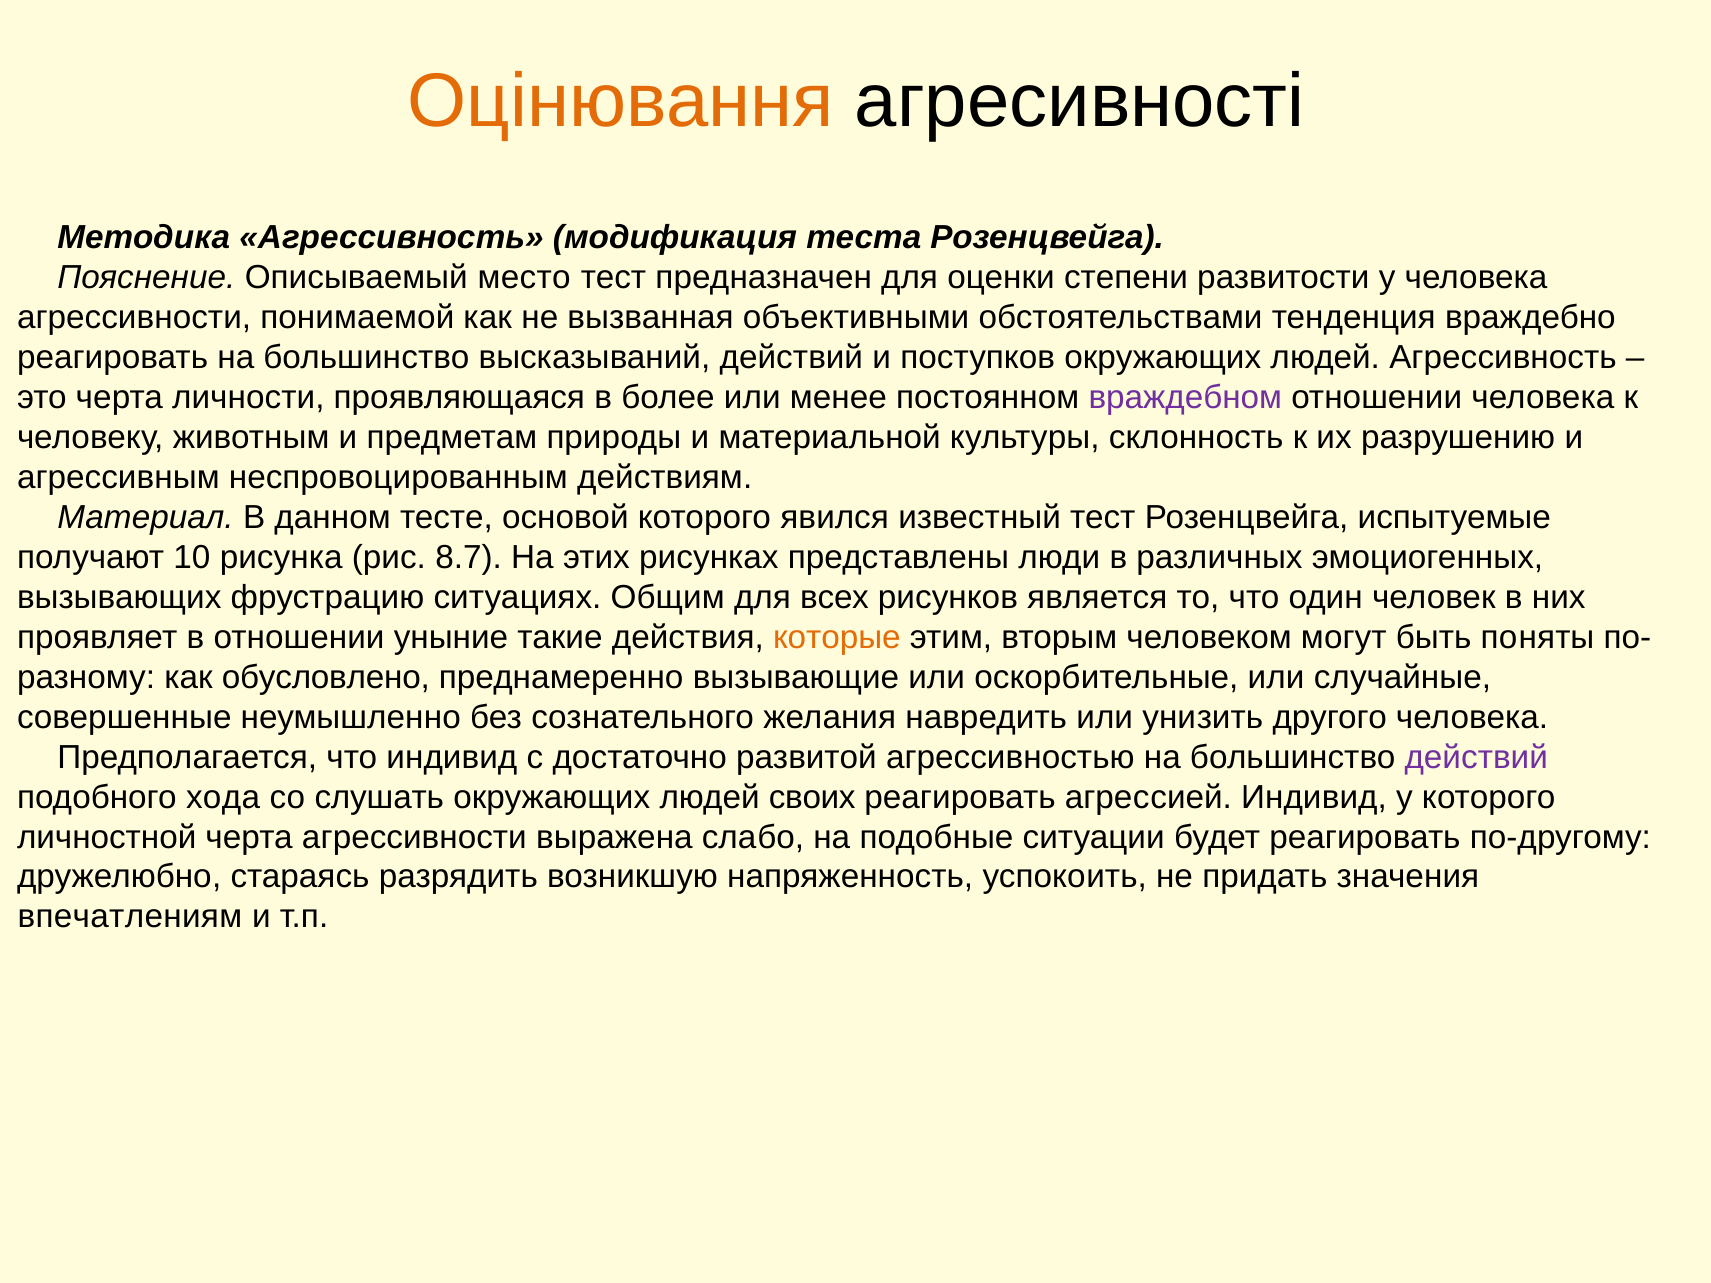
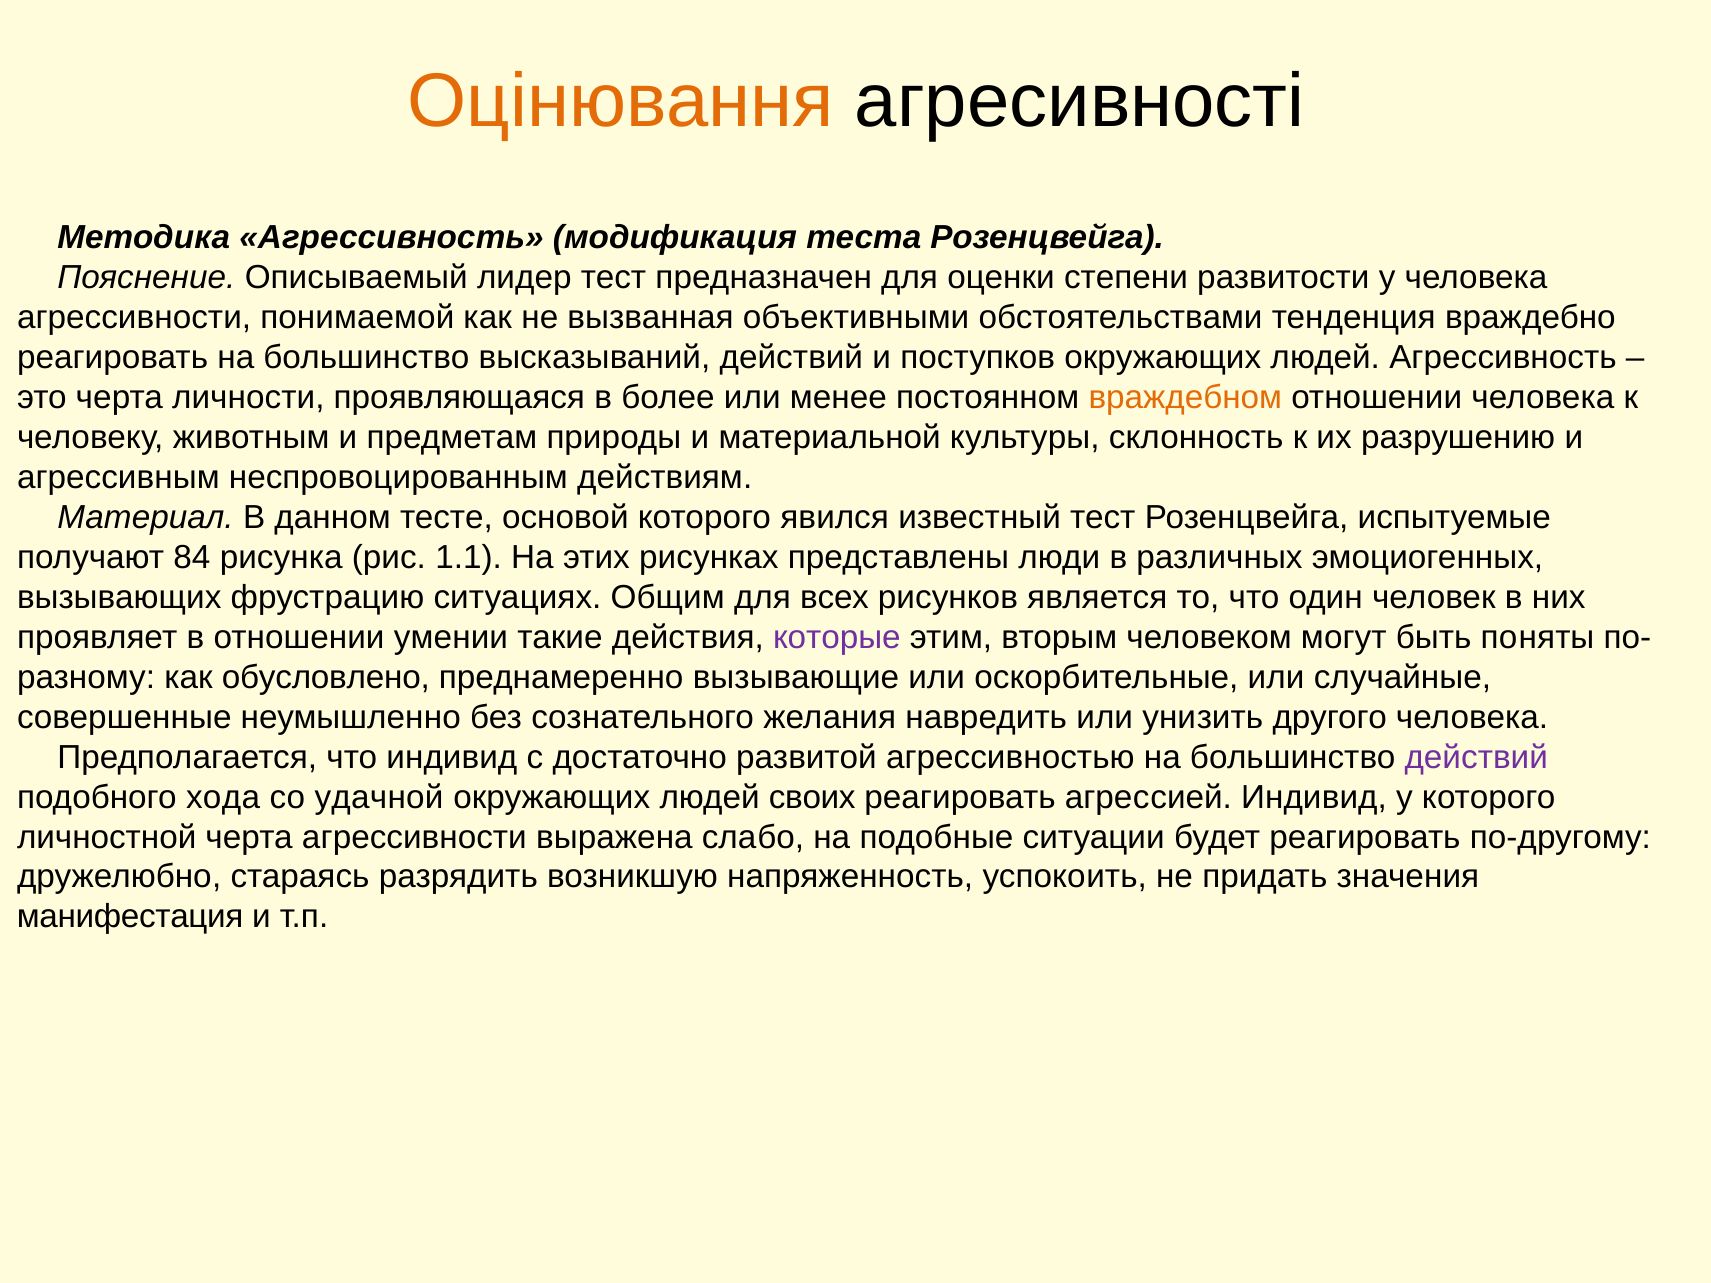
место: место -> лидер
враждебном colour: purple -> orange
10: 10 -> 84
8.7: 8.7 -> 1.1
уныние: уныние -> умении
которые colour: orange -> purple
слушать: слушать -> удачной
впечатлениям: впечатлениям -> манифестация
